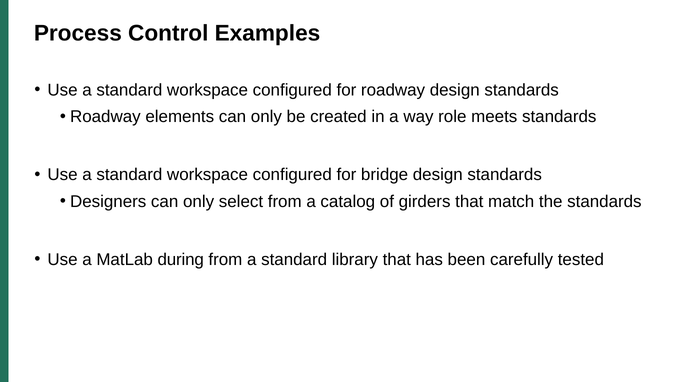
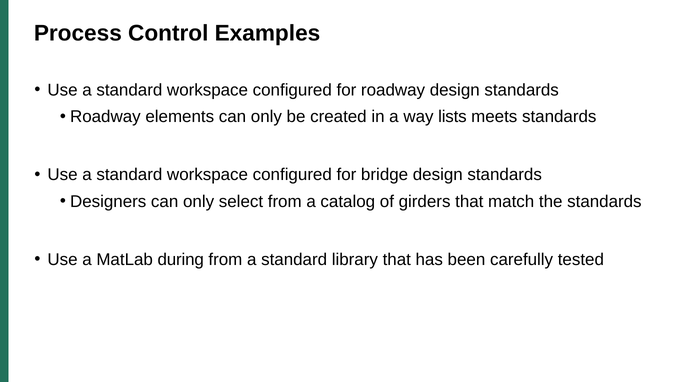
role: role -> lists
